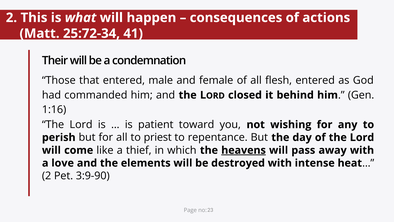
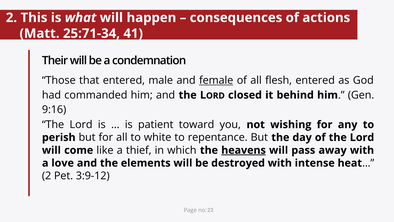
25:72-34: 25:72-34 -> 25:71-34
female underline: none -> present
1:16: 1:16 -> 9:16
priest: priest -> white
3:9-90: 3:9-90 -> 3:9-12
